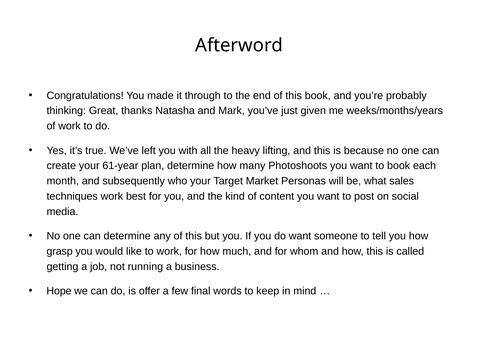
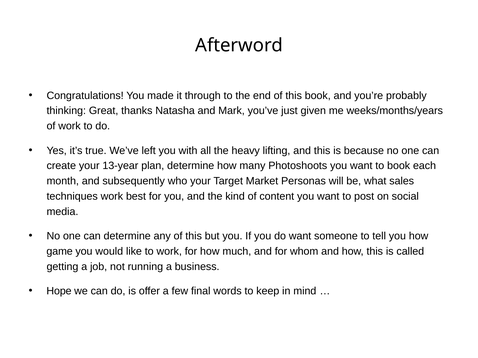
61-year: 61-year -> 13-year
grasp: grasp -> game
